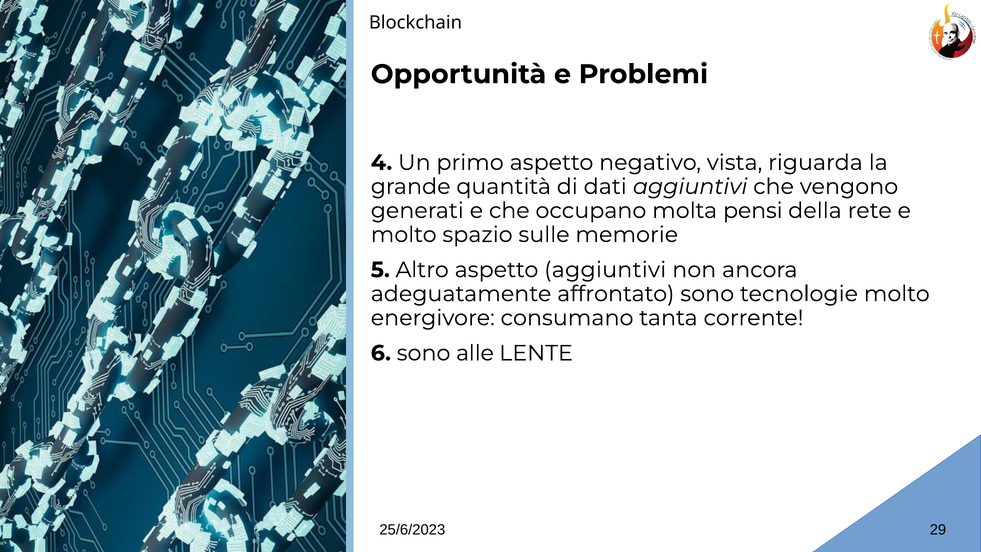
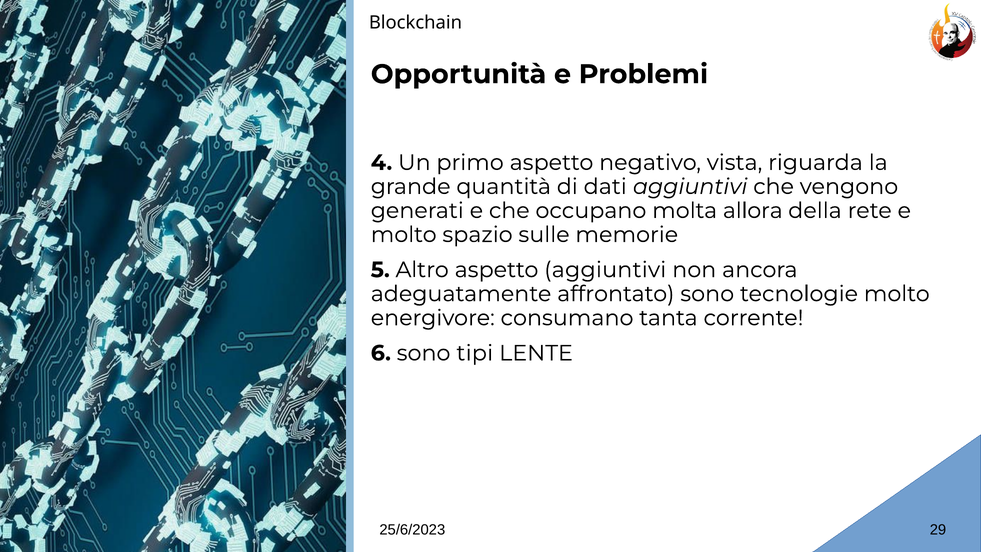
pensi: pensi -> allora
alle: alle -> tipi
